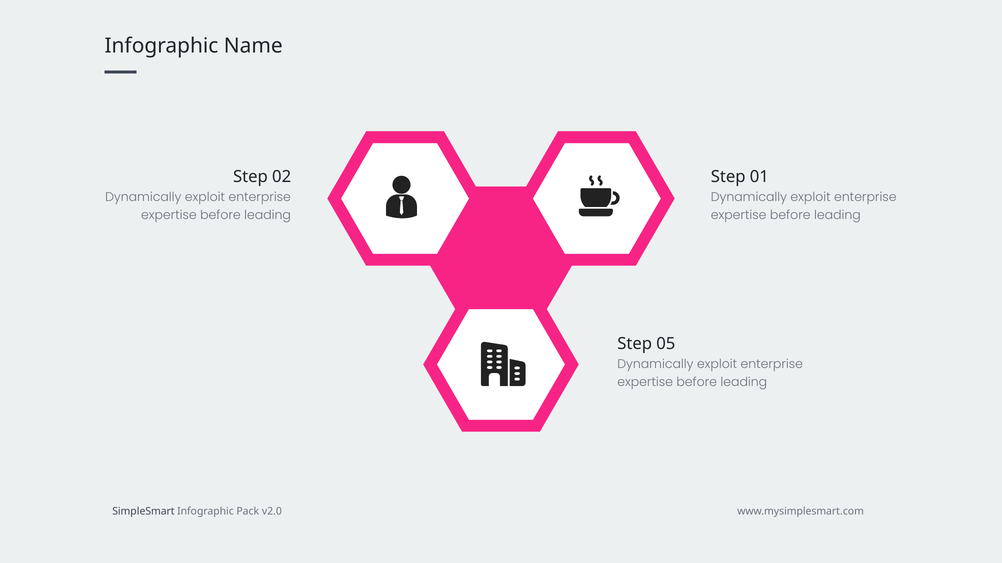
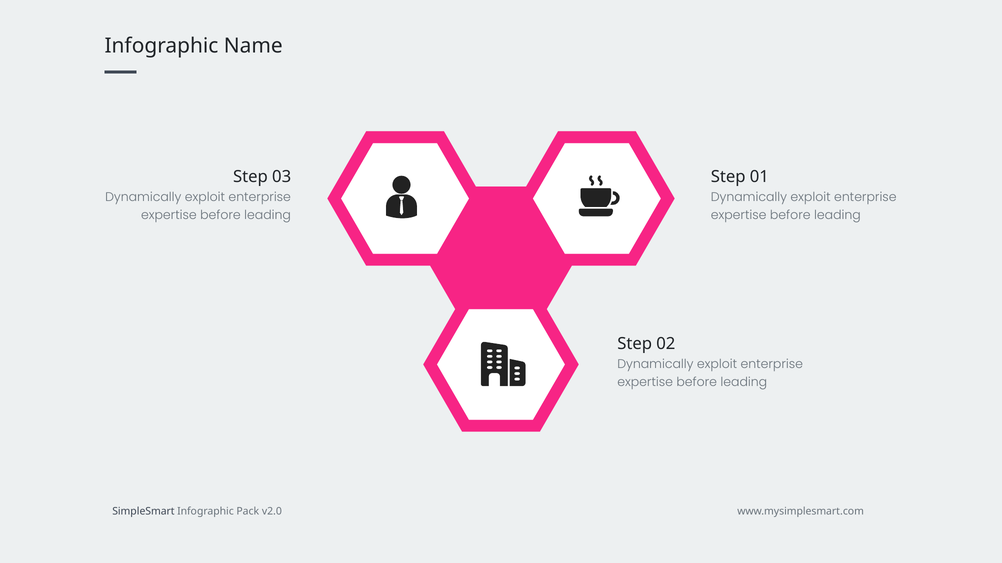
02: 02 -> 03
05: 05 -> 02
